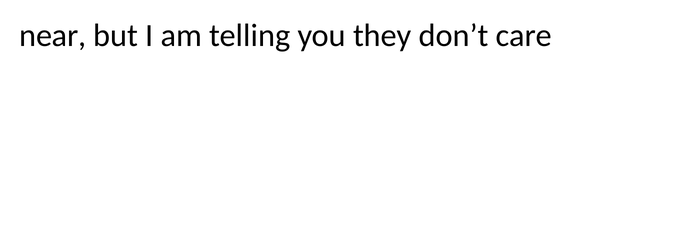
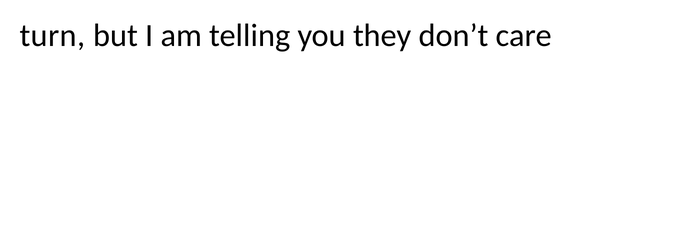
near: near -> turn
